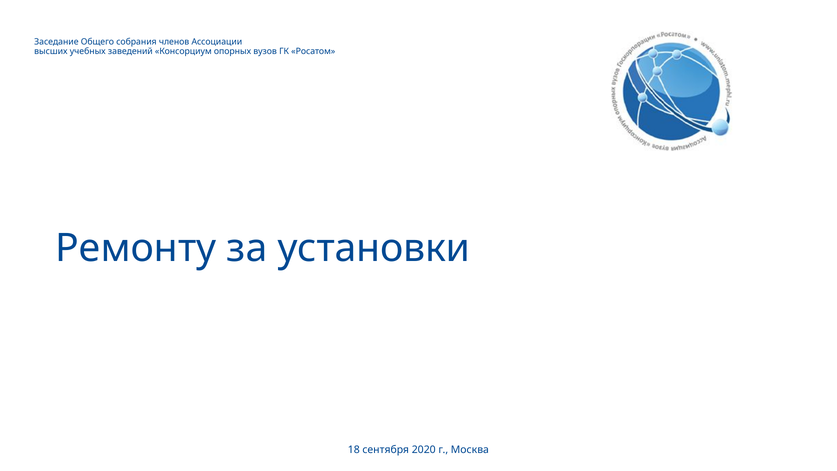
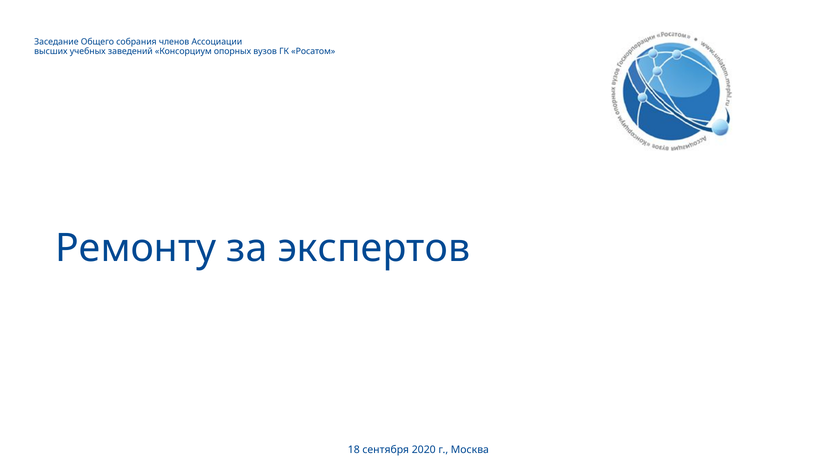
установки: установки -> экспертов
